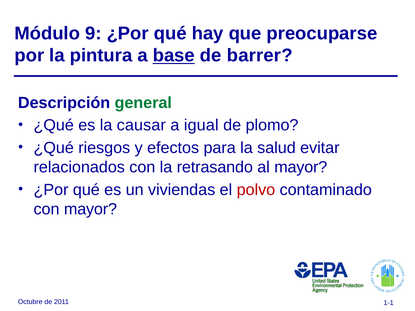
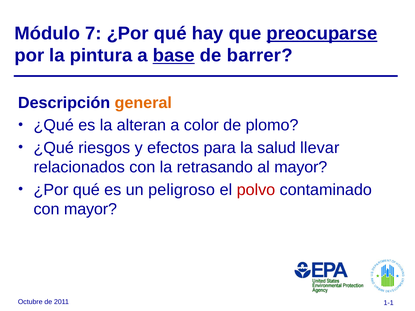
9: 9 -> 7
preocuparse underline: none -> present
general colour: green -> orange
causar: causar -> alteran
igual: igual -> color
evitar: evitar -> llevar
viviendas: viviendas -> peligroso
